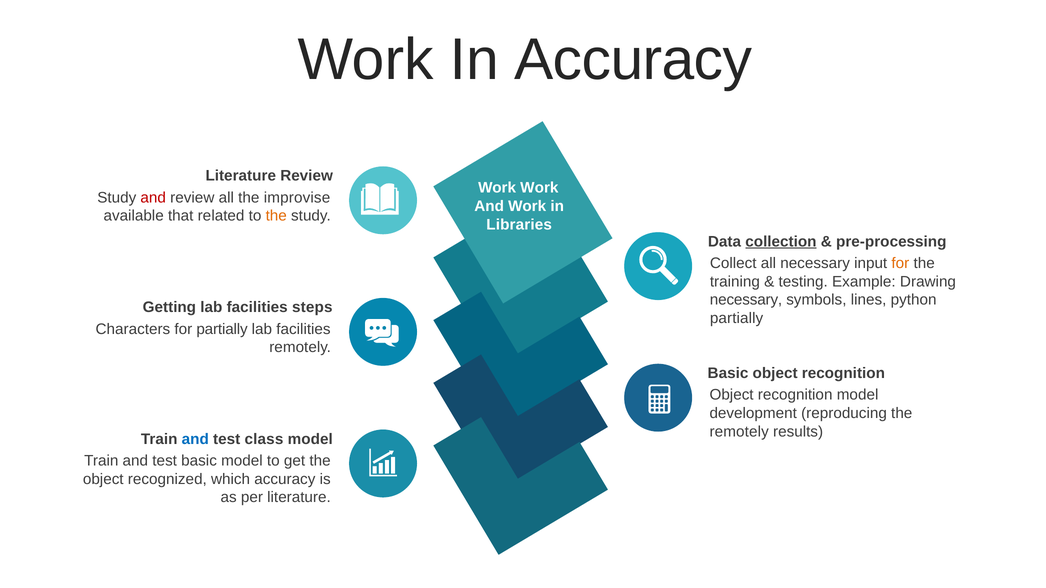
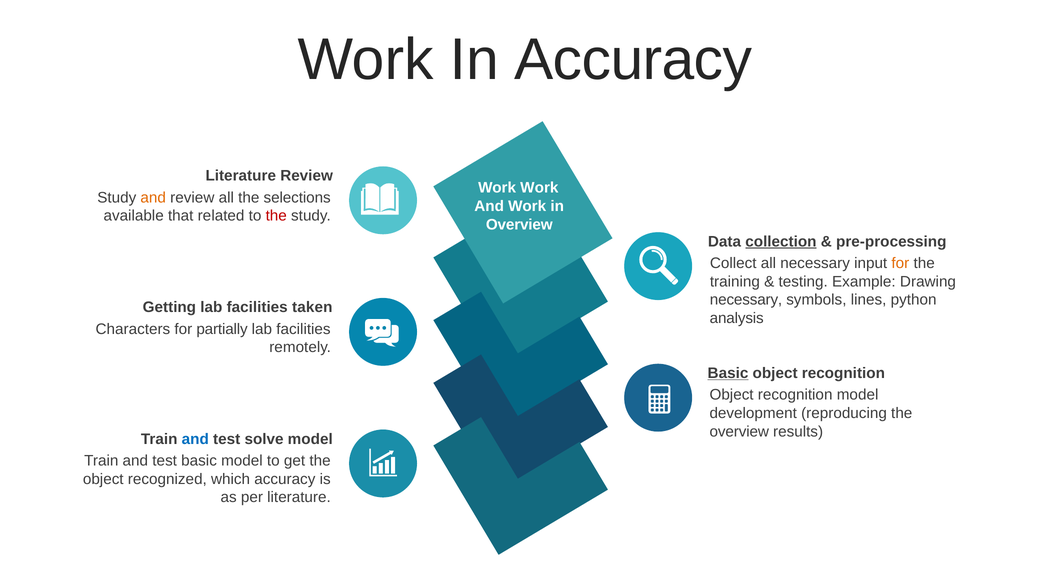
and at (153, 198) colour: red -> orange
improvise: improvise -> selections
the at (276, 216) colour: orange -> red
Libraries at (519, 225): Libraries -> Overview
steps: steps -> taken
partially at (737, 318): partially -> analysis
Basic at (728, 373) underline: none -> present
remotely at (739, 432): remotely -> overview
class: class -> solve
